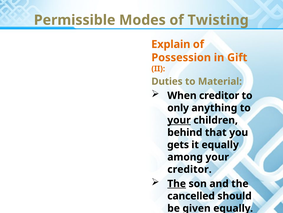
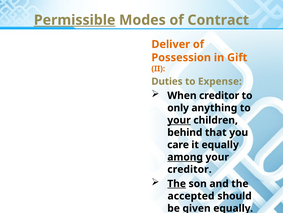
Permissible underline: none -> present
Twisting: Twisting -> Contract
Explain: Explain -> Deliver
Material: Material -> Expense
gets: gets -> care
among underline: none -> present
cancelled: cancelled -> accepted
